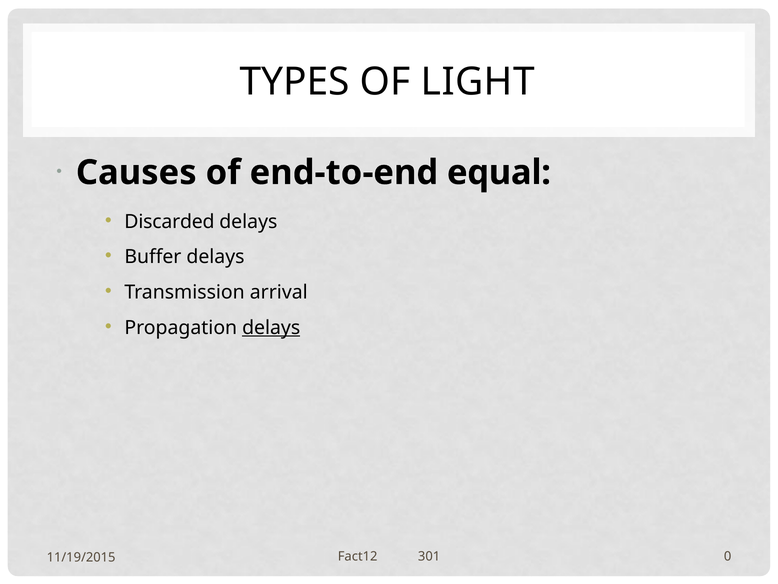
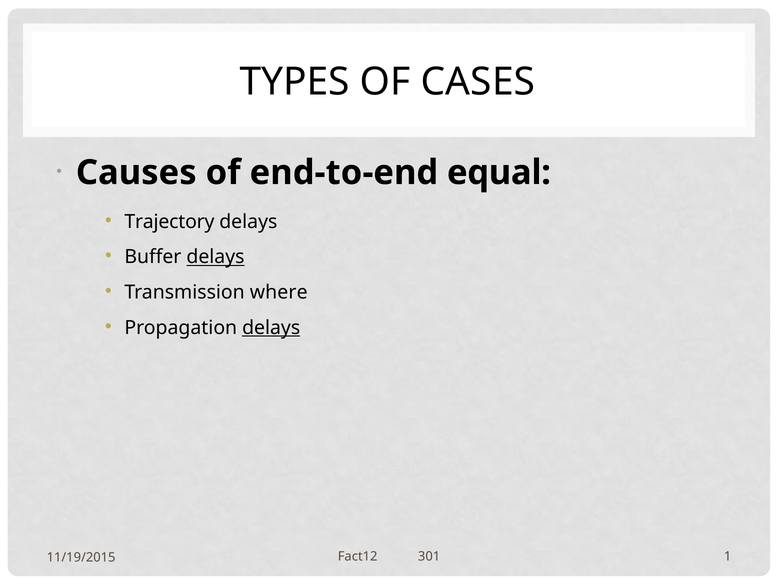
LIGHT: LIGHT -> CASES
Discarded: Discarded -> Trajectory
delays at (215, 257) underline: none -> present
arrival: arrival -> where
0: 0 -> 1
